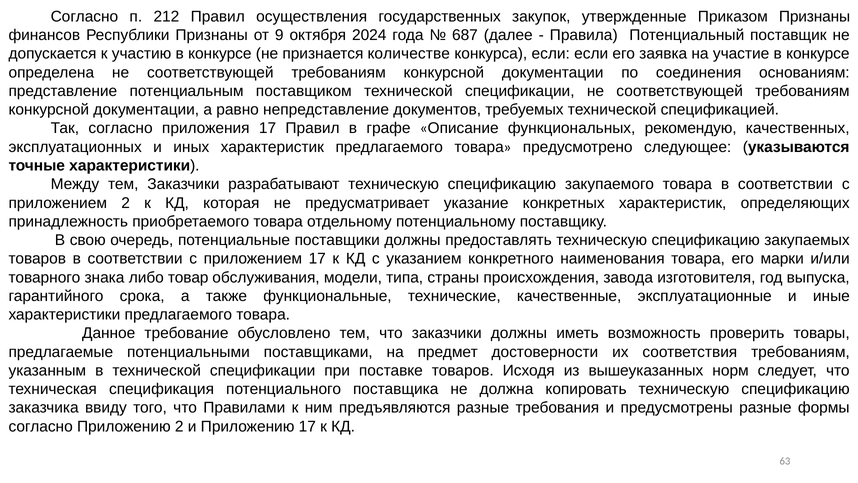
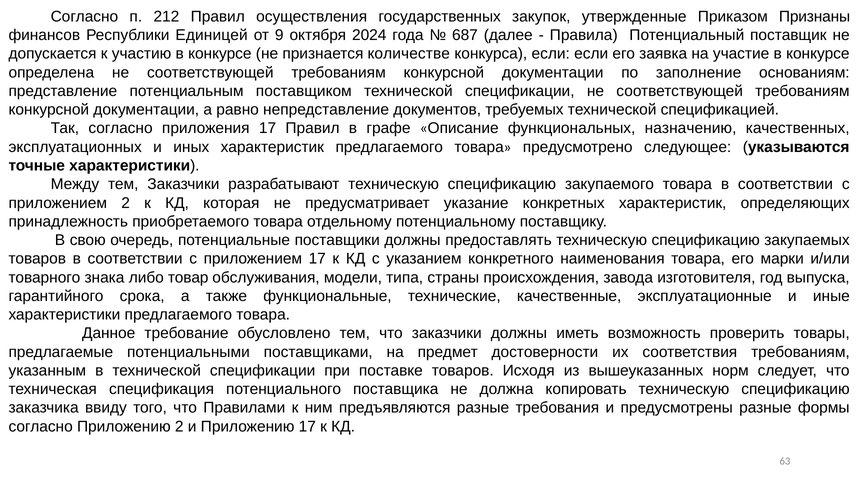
Республики Признаны: Признаны -> Единицей
соединения: соединения -> заполнение
рекомендую: рекомендую -> назначению
